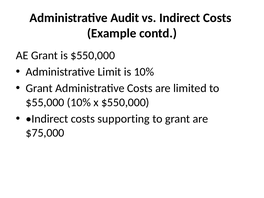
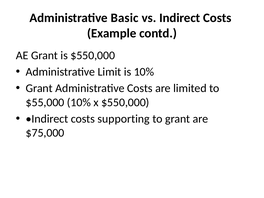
Audit: Audit -> Basic
